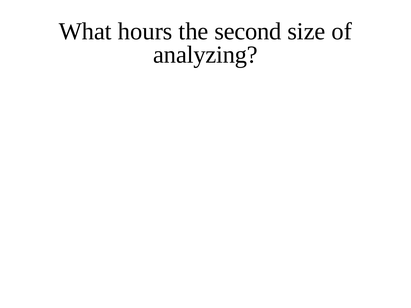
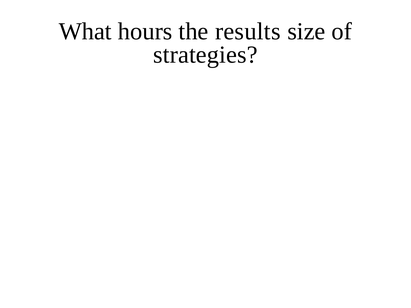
second: second -> results
analyzing: analyzing -> strategies
